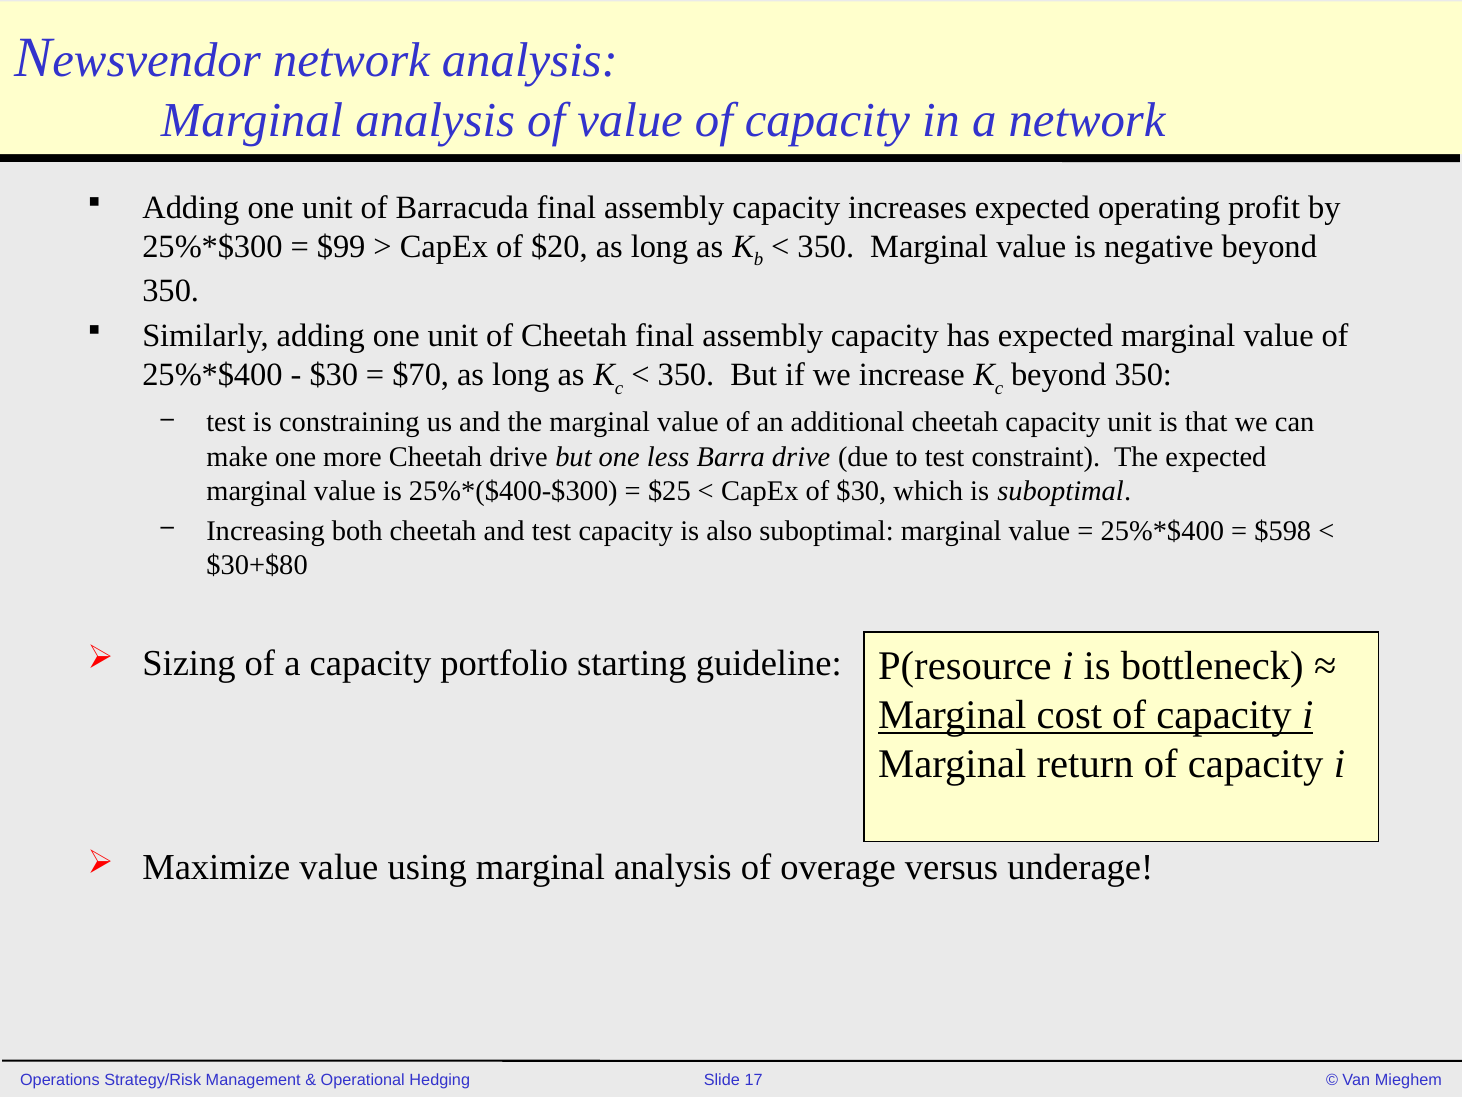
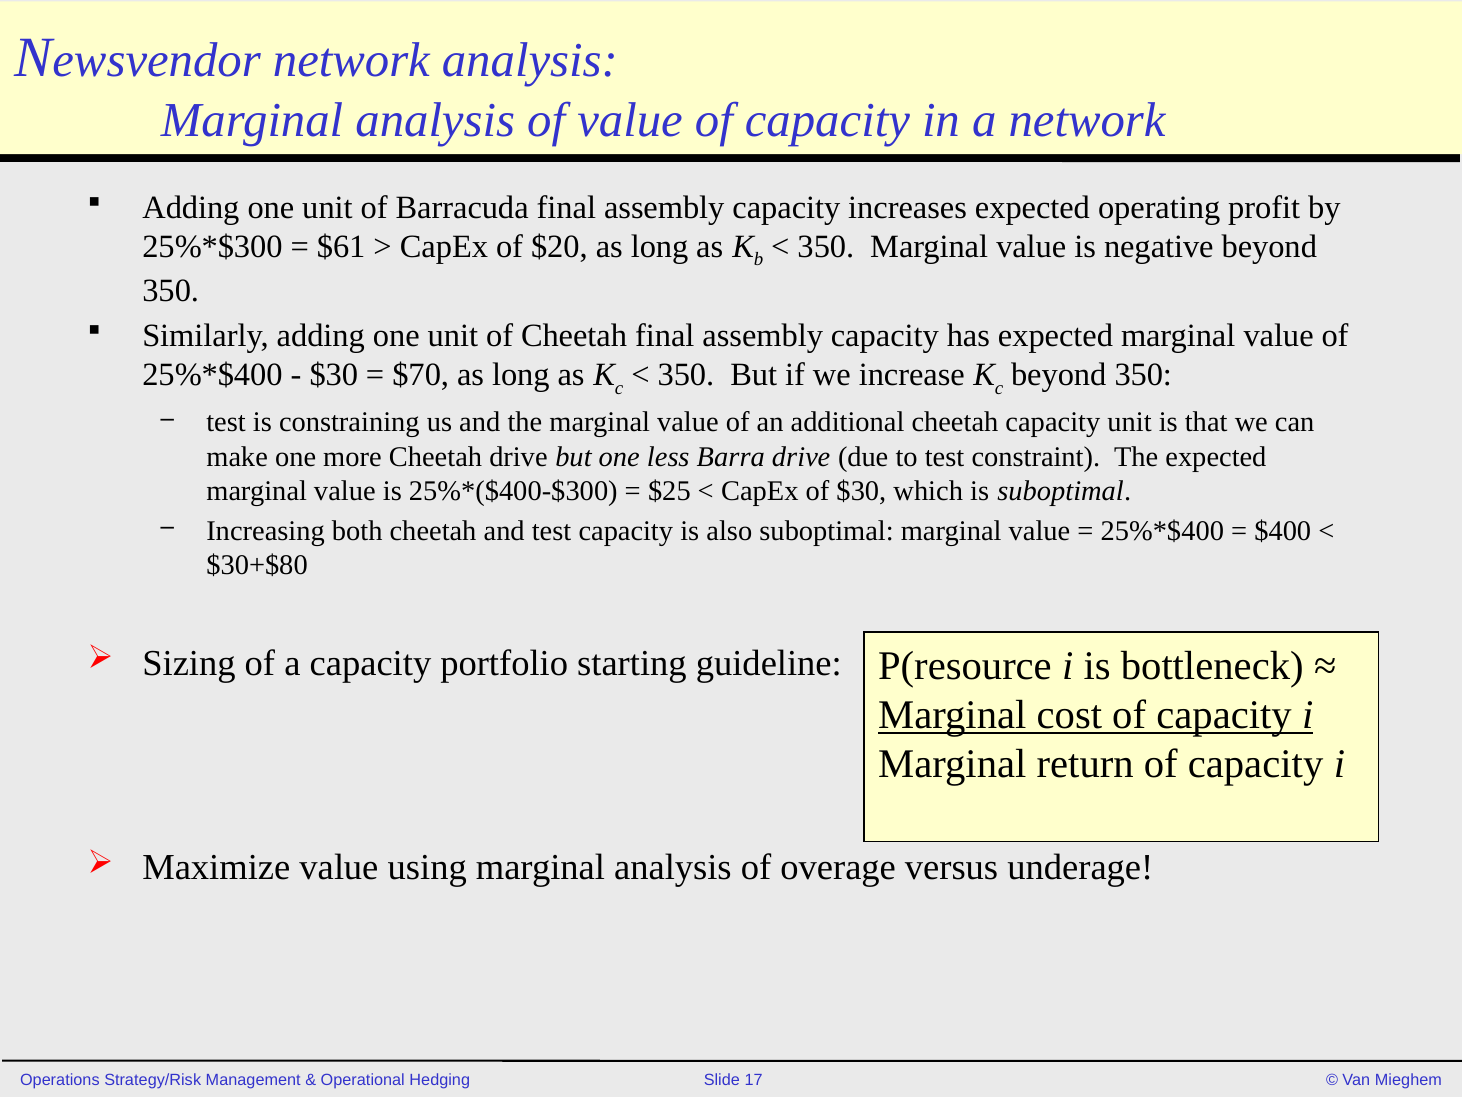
$99: $99 -> $61
$598: $598 -> $400
